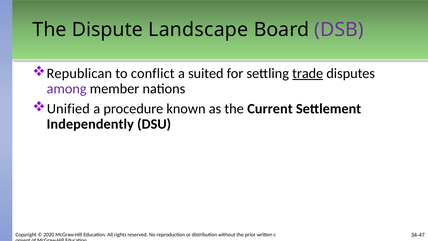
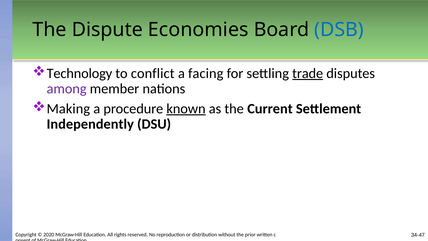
Landscape: Landscape -> Economies
DSB colour: purple -> blue
Republican: Republican -> Technology
suited: suited -> facing
Unified: Unified -> Making
known underline: none -> present
